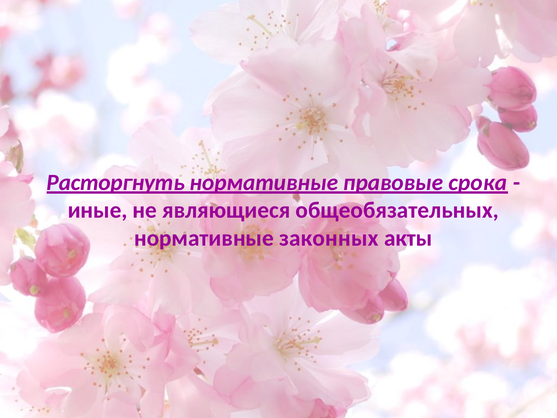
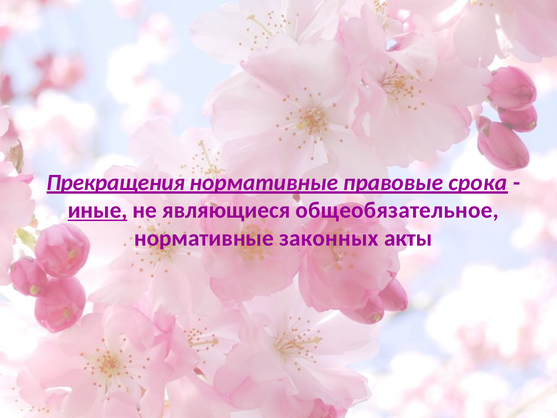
Расторгнуть: Расторгнуть -> Прекращения
иные underline: none -> present
общеобязательных: общеобязательных -> общеобязательное
